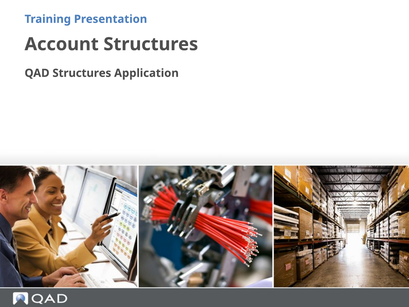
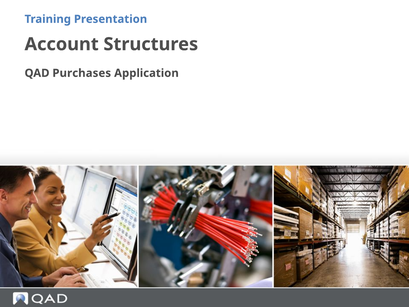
QAD Structures: Structures -> Purchases
